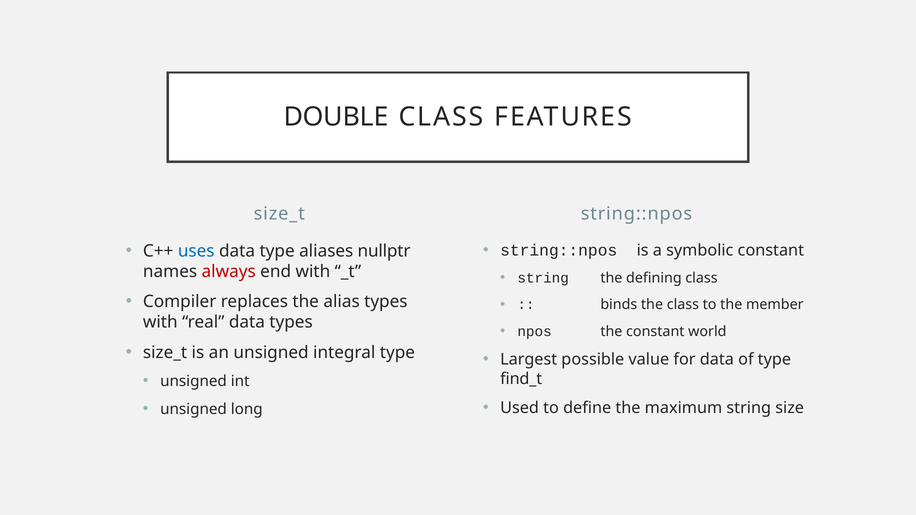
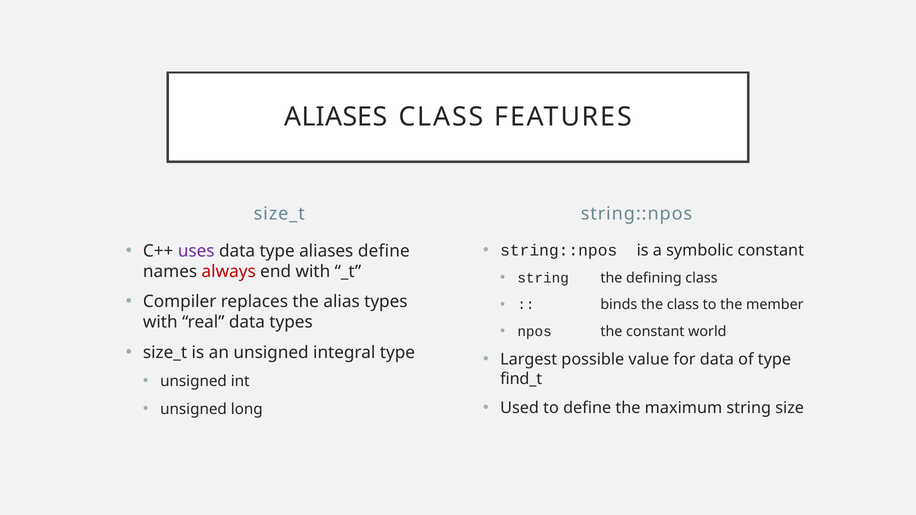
DOUBLE at (336, 117): DOUBLE -> ALIASES
uses colour: blue -> purple
aliases nullptr: nullptr -> define
